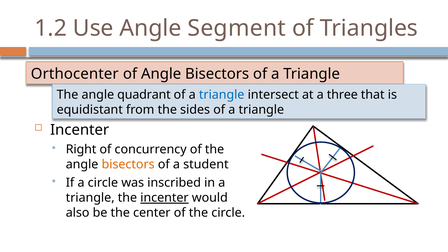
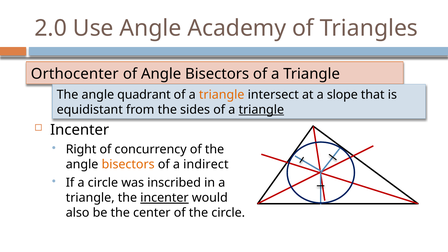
1.2: 1.2 -> 2.0
Segment: Segment -> Academy
triangle at (222, 95) colour: blue -> orange
three: three -> slope
triangle at (261, 110) underline: none -> present
student: student -> indirect
